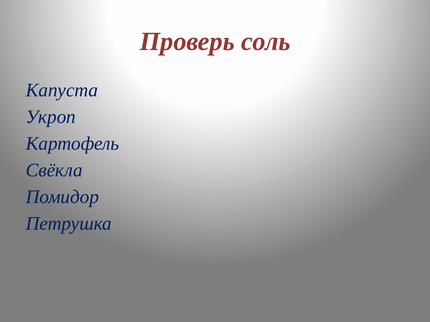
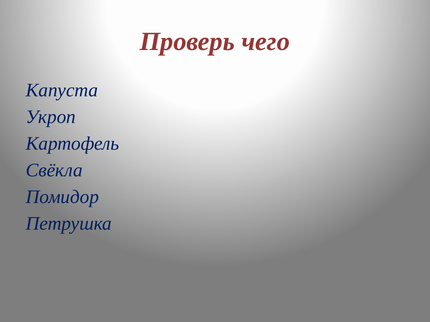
соль: соль -> чего
